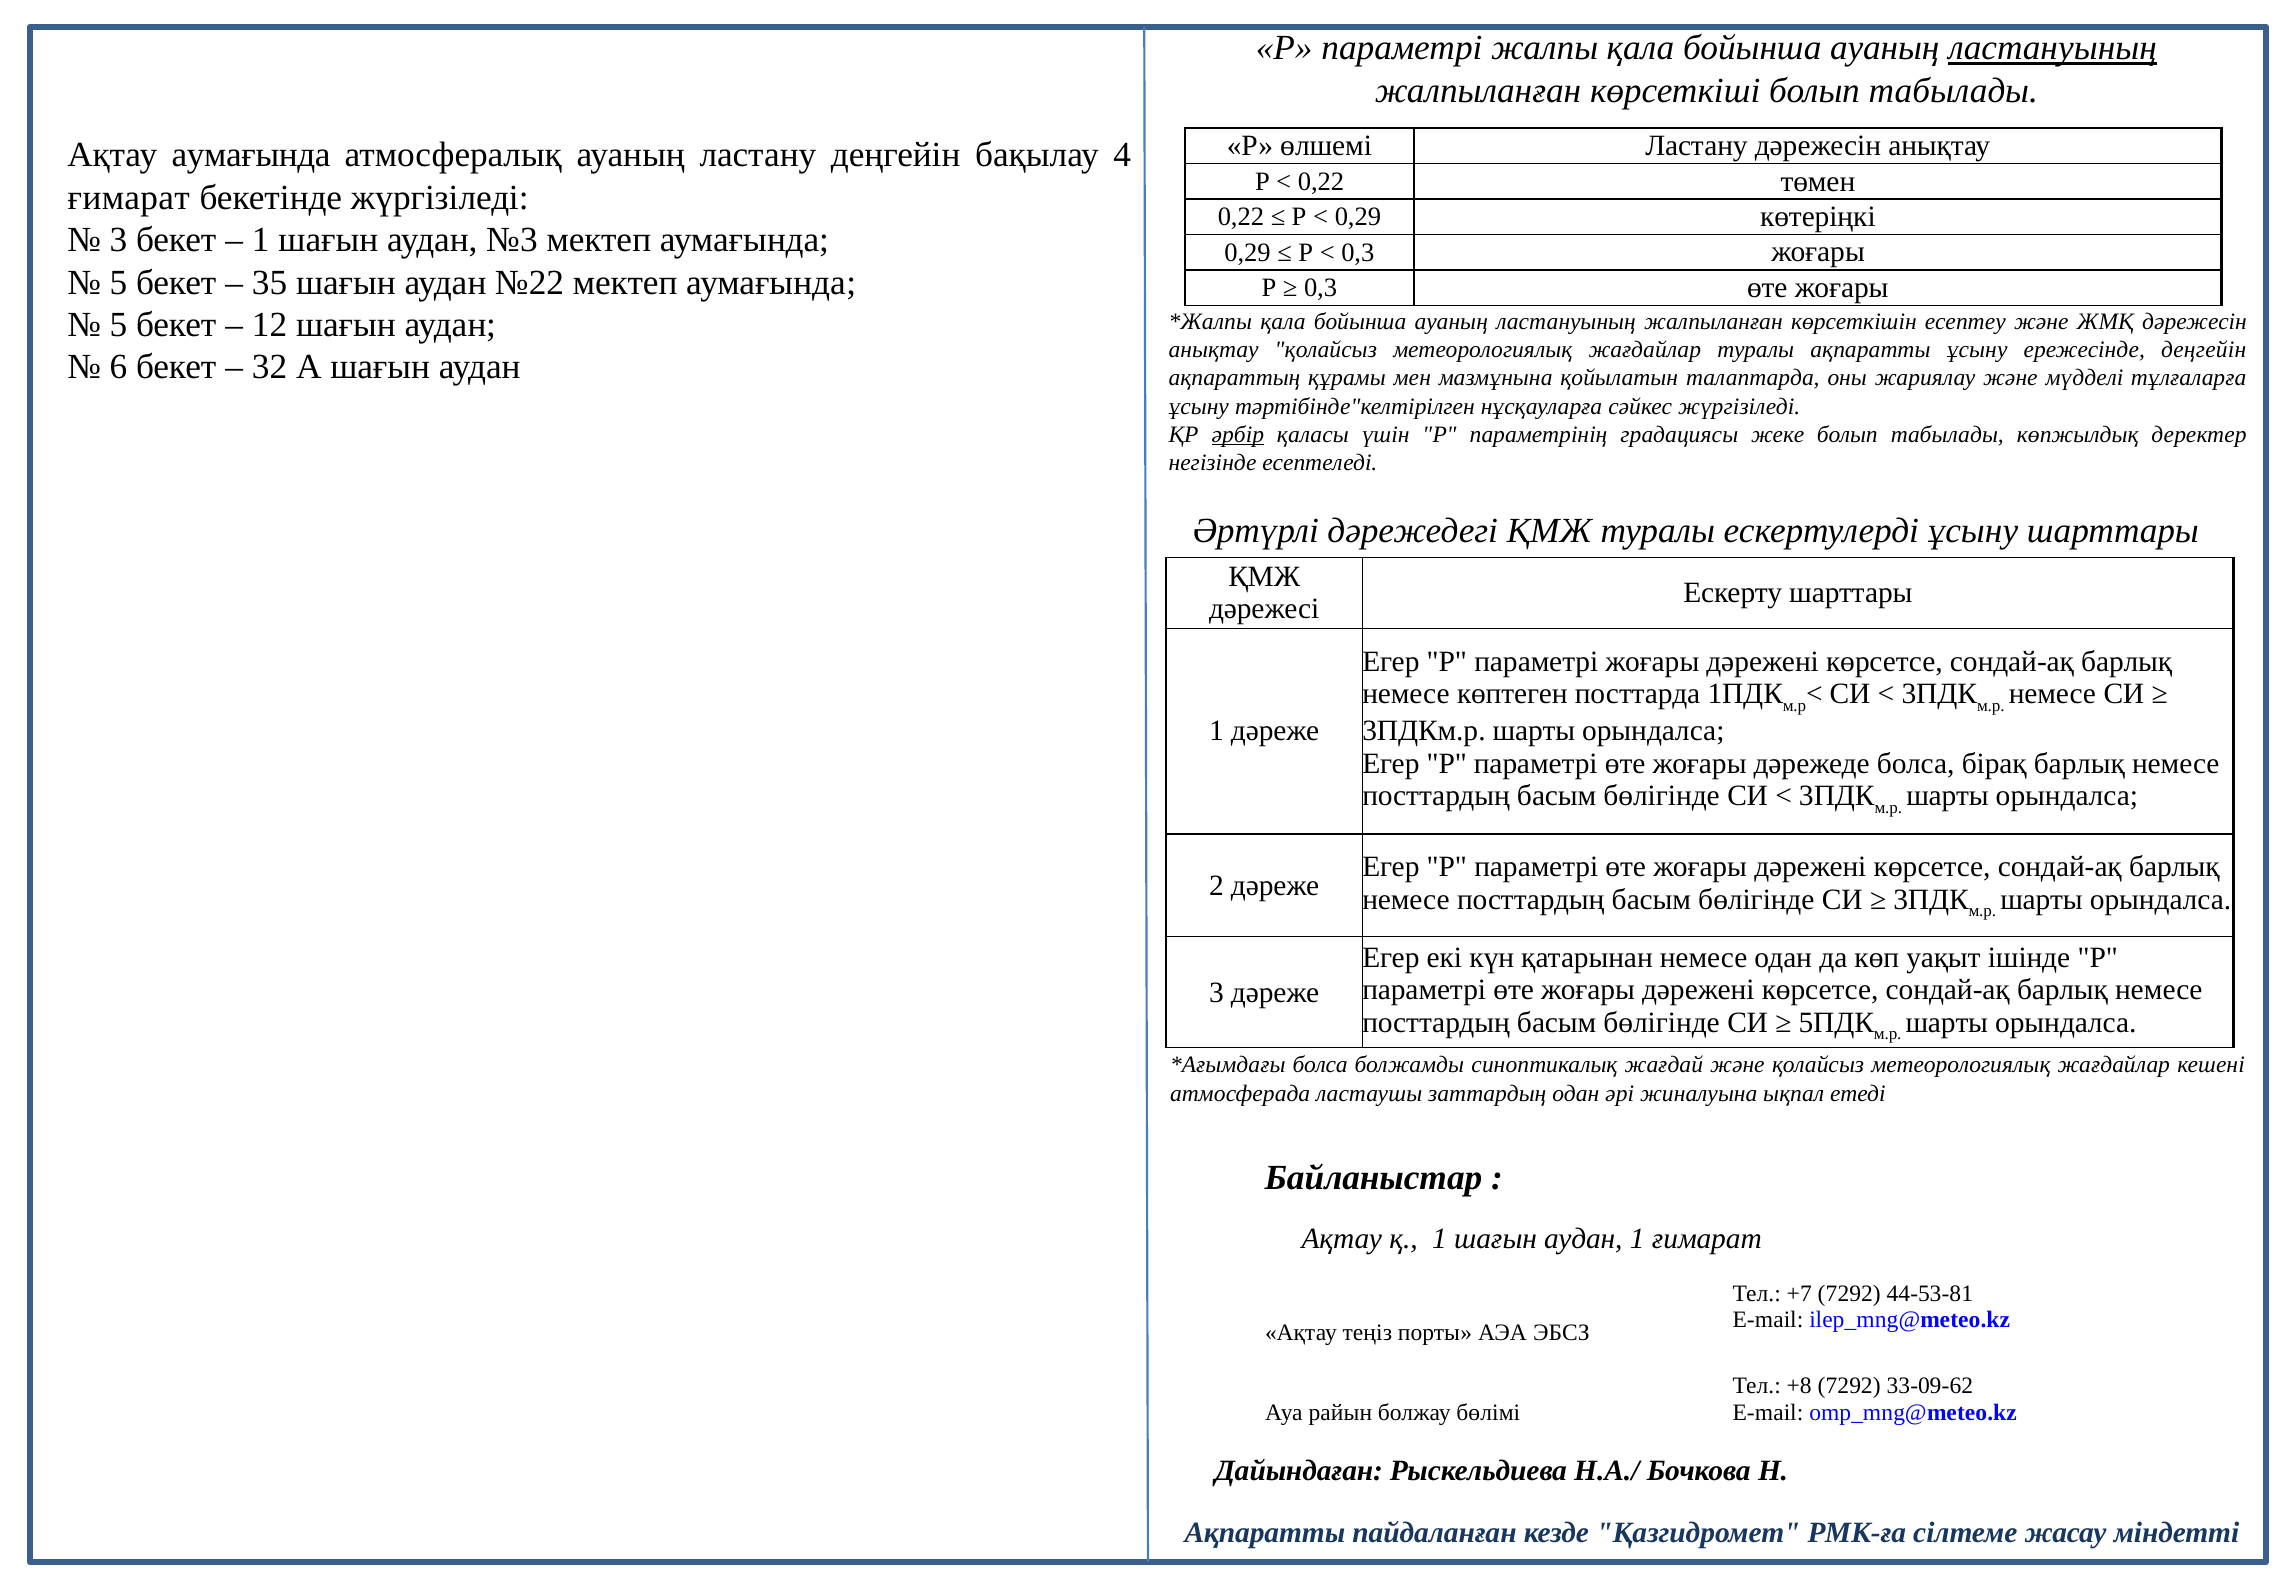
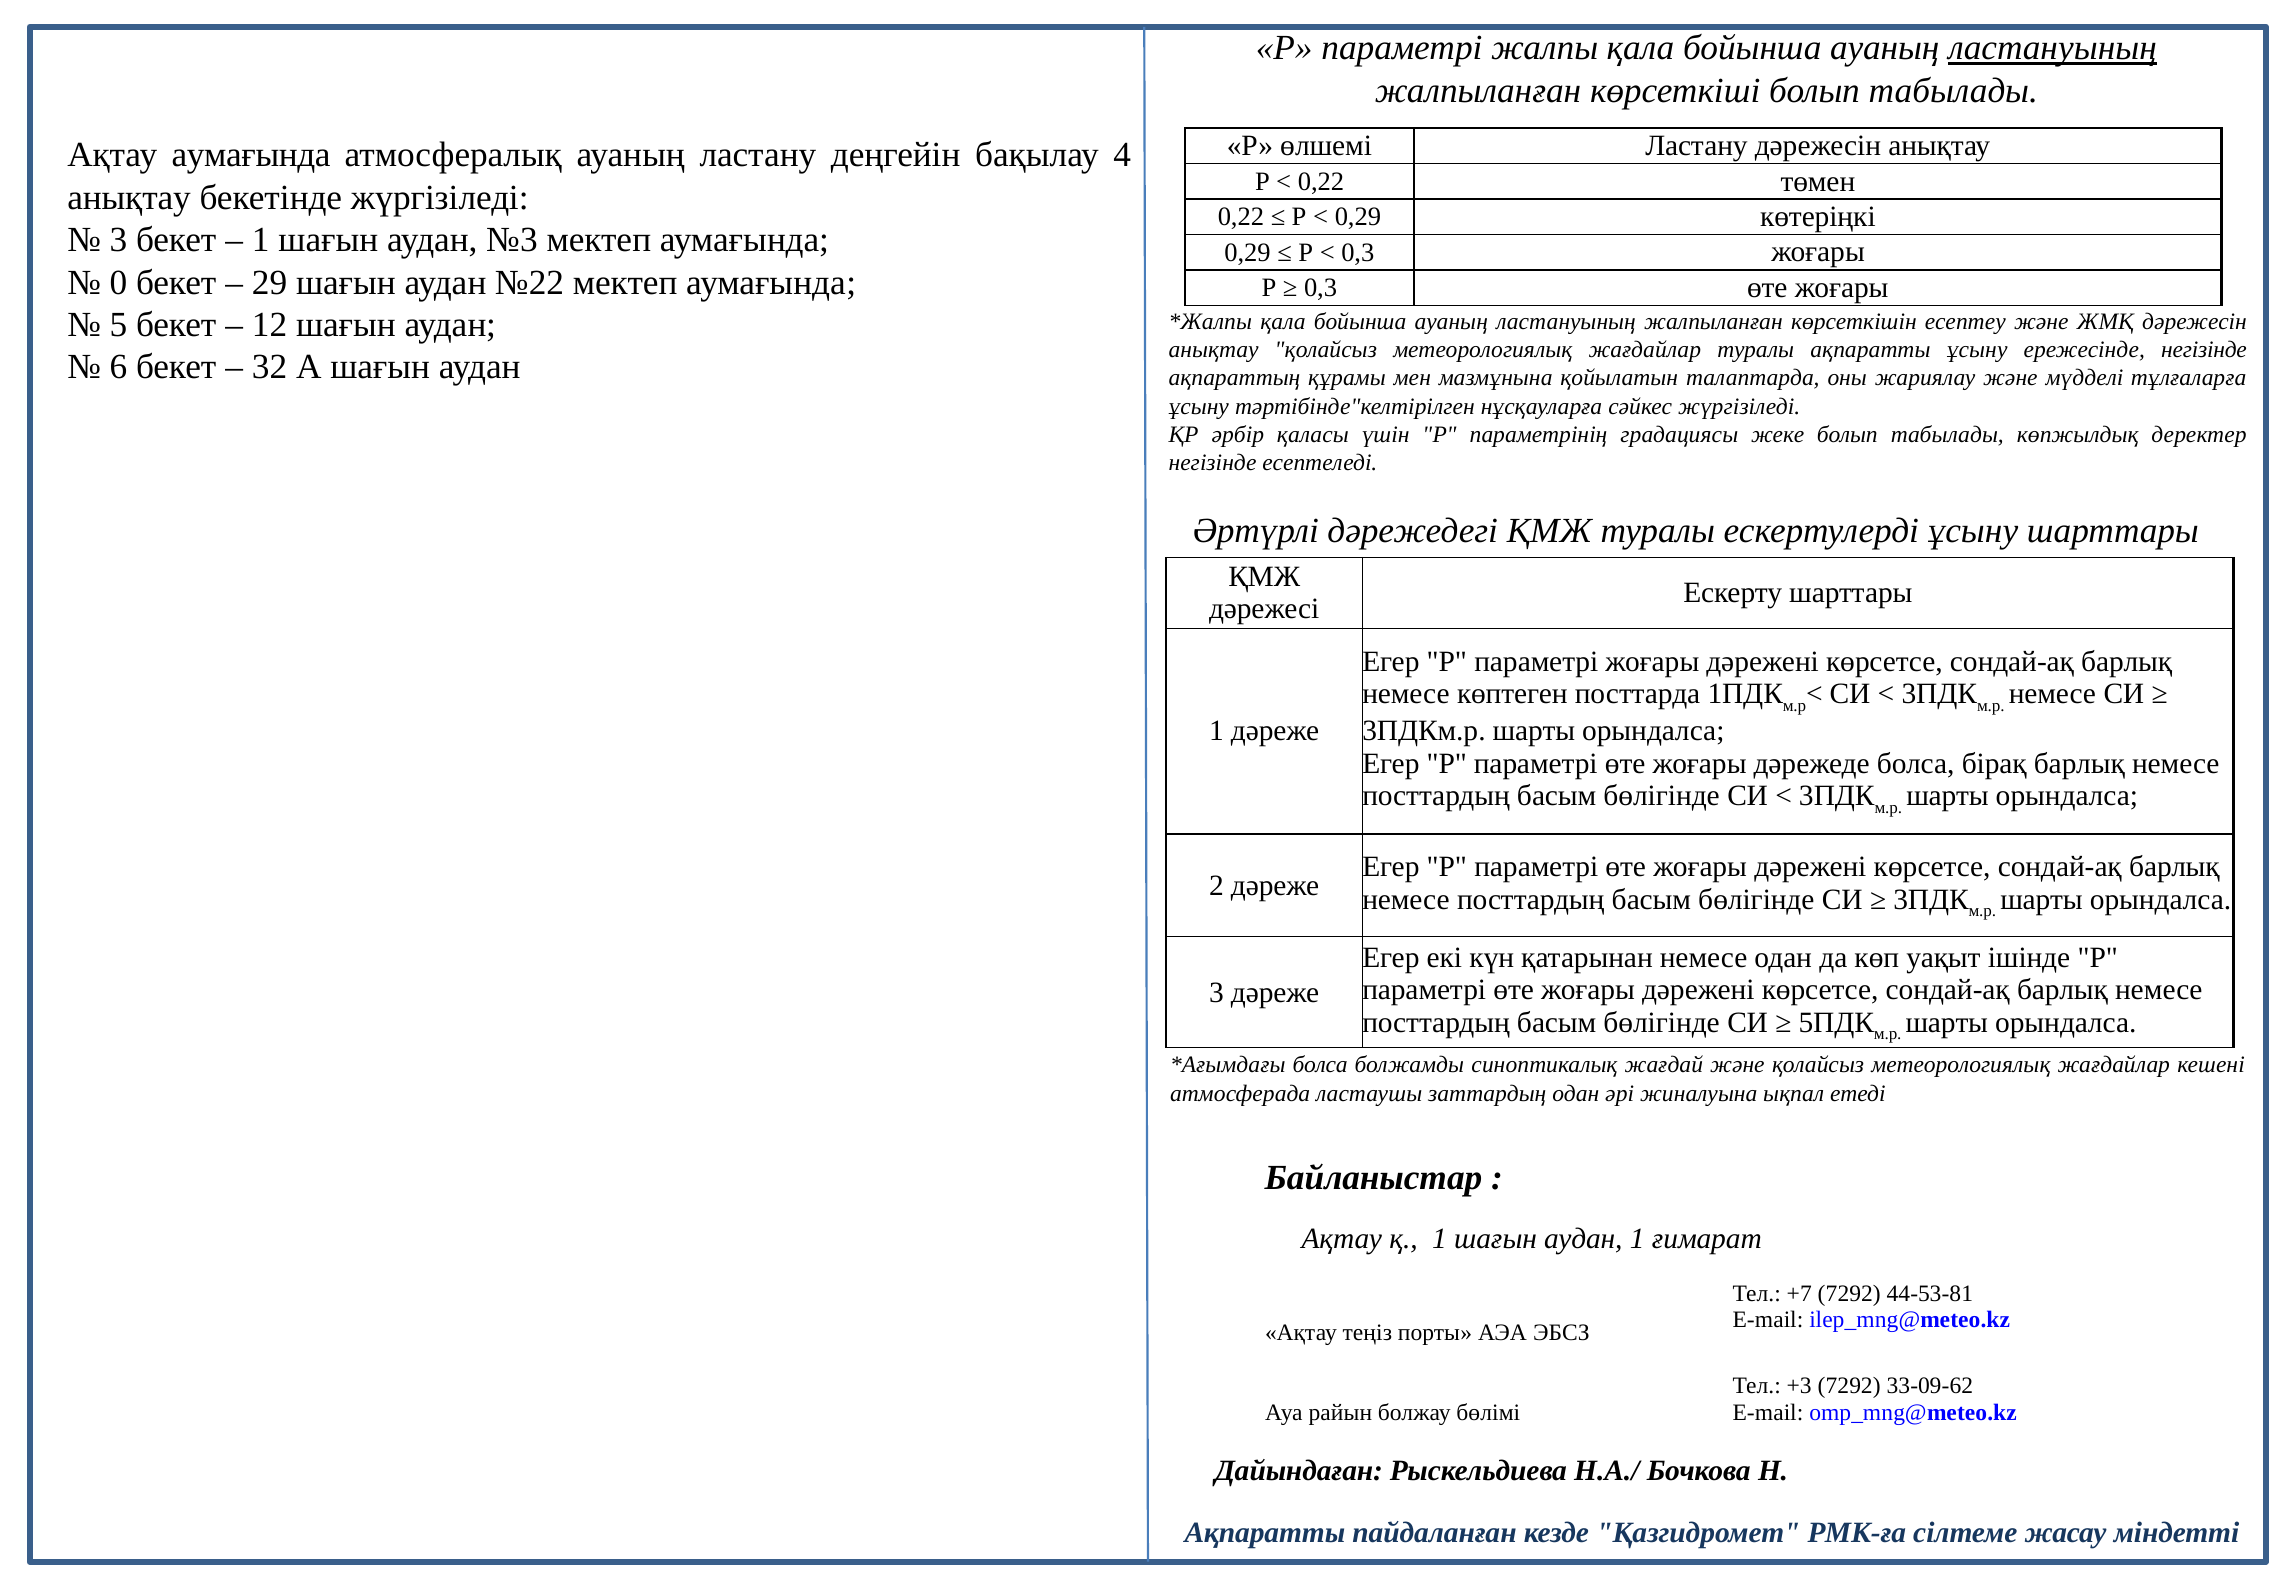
ғимарат at (129, 198): ғимарат -> анықтау
5 at (118, 283): 5 -> 0
35: 35 -> 29
ережесінде деңгейін: деңгейін -> негізінде
әрбір underline: present -> none
+8: +8 -> +3
